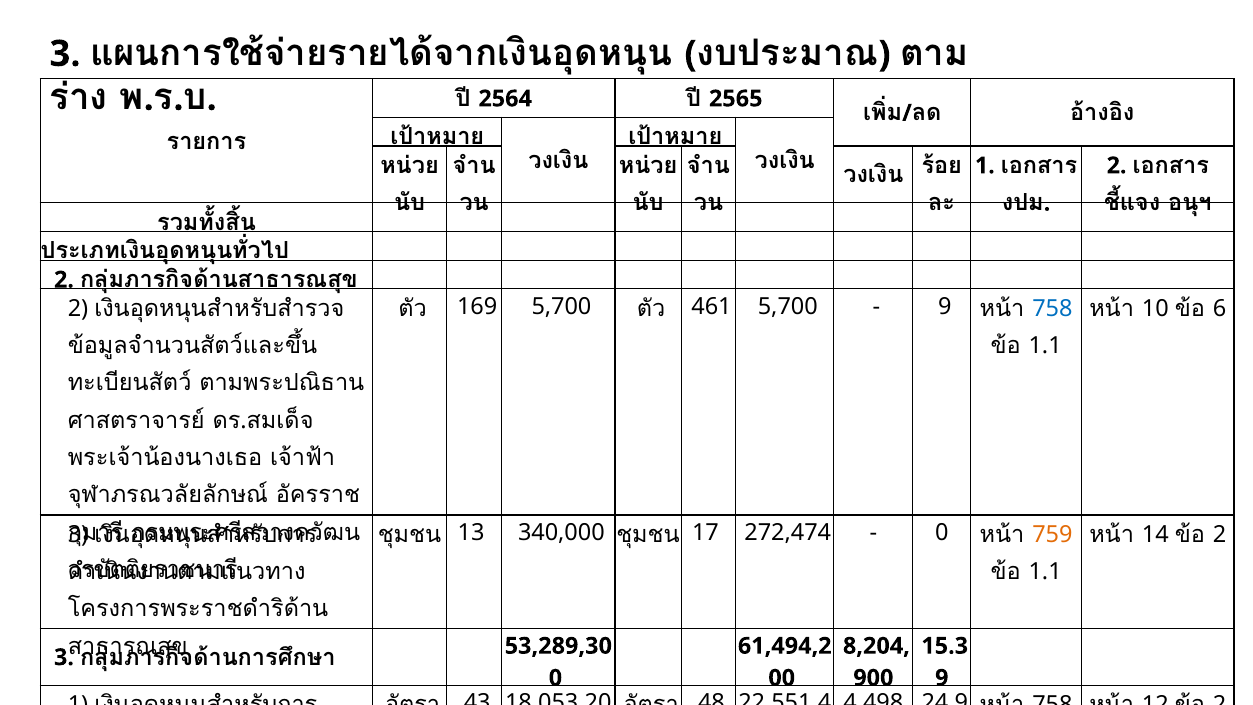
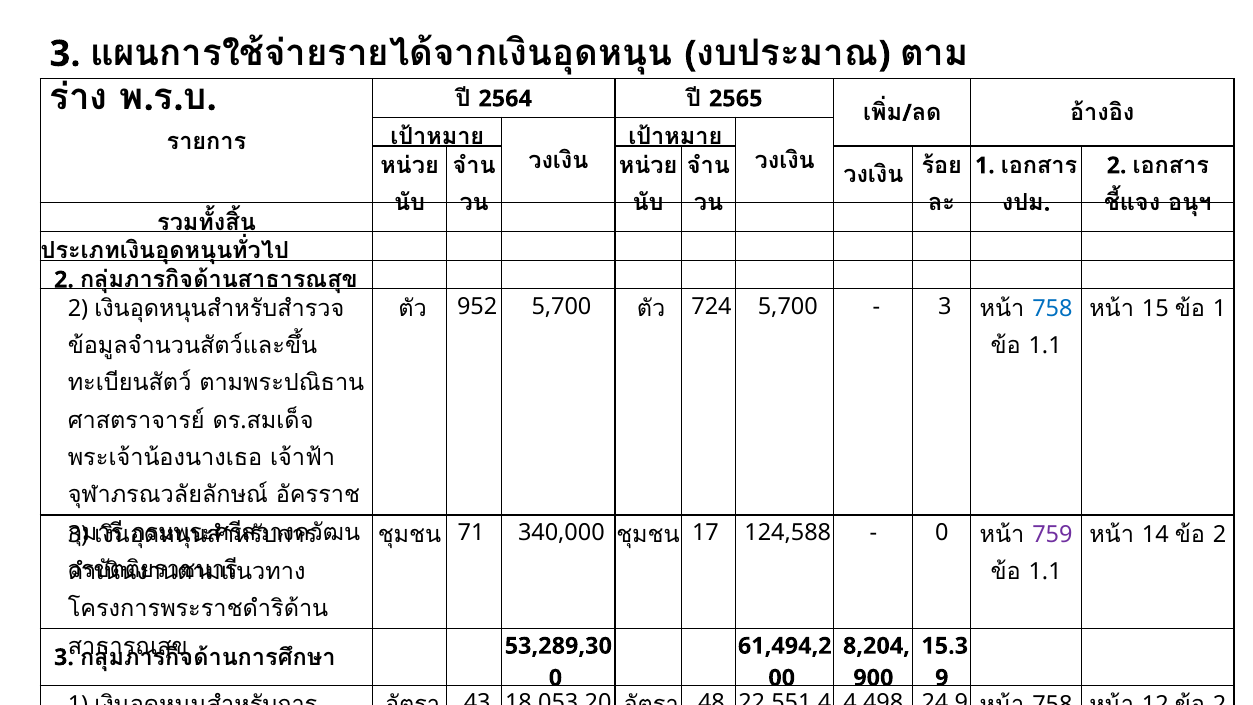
169: 169 -> 952
461: 461 -> 724
9 at (945, 307): 9 -> 3
10: 10 -> 15
6 at (1220, 308): 6 -> 1
13: 13 -> 71
272,474: 272,474 -> 124,588
759 colour: orange -> purple
